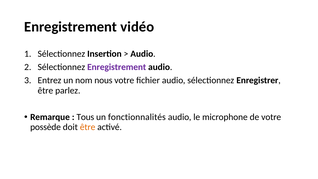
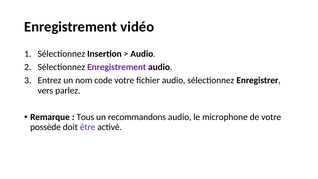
nous: nous -> code
être at (45, 90): être -> vers
fonctionnalités: fonctionnalités -> recommandons
être at (88, 127) colour: orange -> purple
